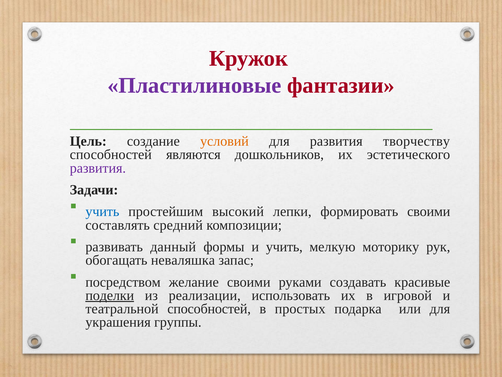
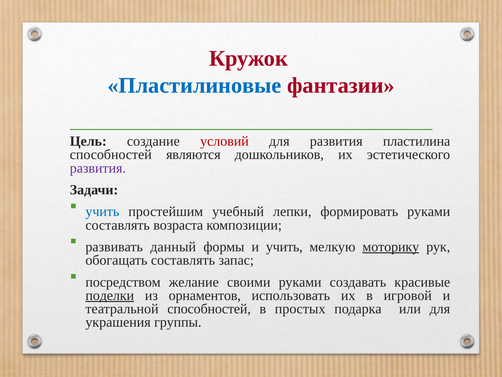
Пластилиновые colour: purple -> blue
условий colour: orange -> red
творчеству: творчеству -> пластилина
высокий: высокий -> учебный
формировать своими: своими -> руками
средний: средний -> возраста
моторику underline: none -> present
обогащать неваляшка: неваляшка -> составлять
реализации: реализации -> орнаментов
